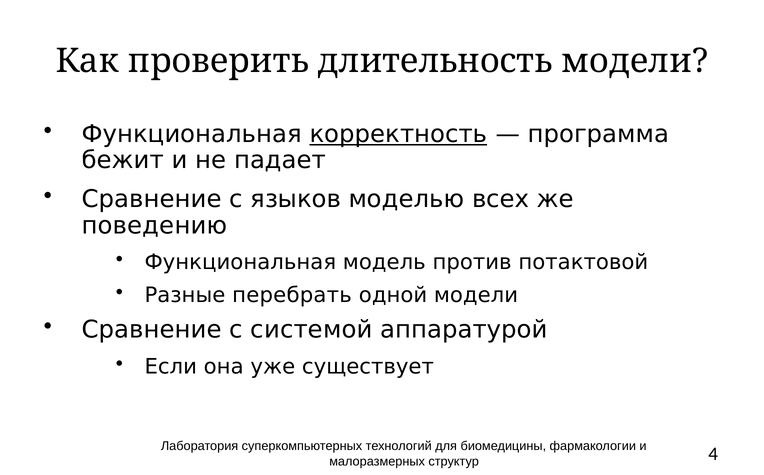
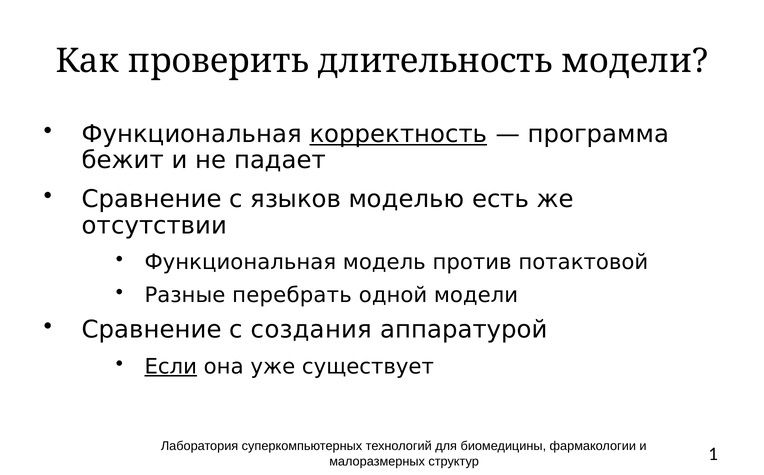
всех: всех -> есть
поведению: поведению -> отсутствии
системой: системой -> создания
Если underline: none -> present
4: 4 -> 1
